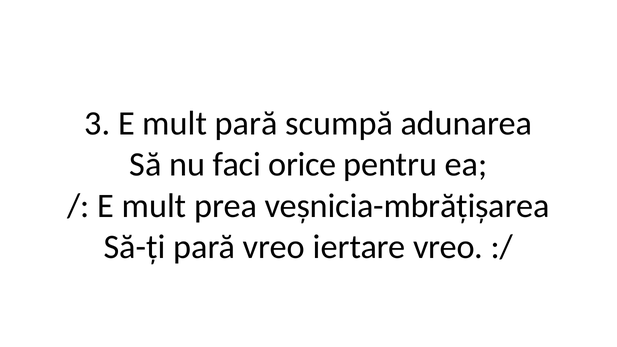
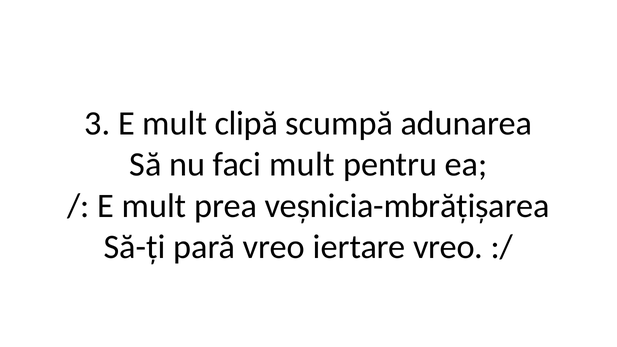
mult pară: pară -> clipă
faci orice: orice -> mult
